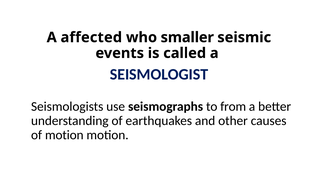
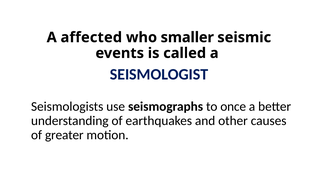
from: from -> once
of motion: motion -> greater
